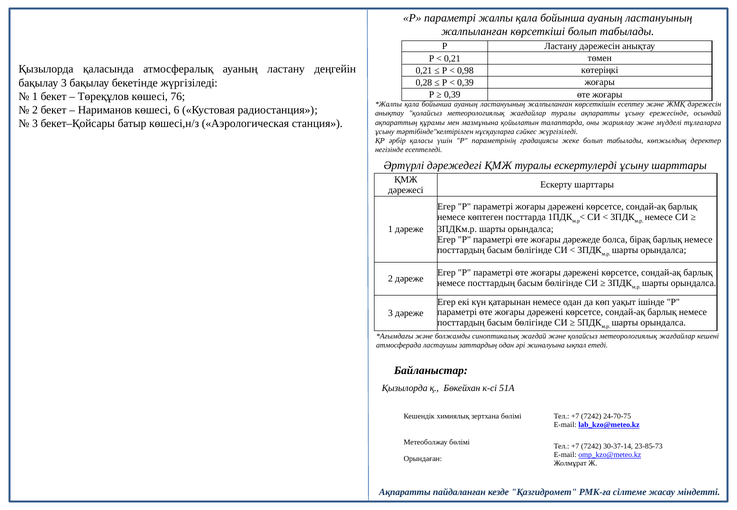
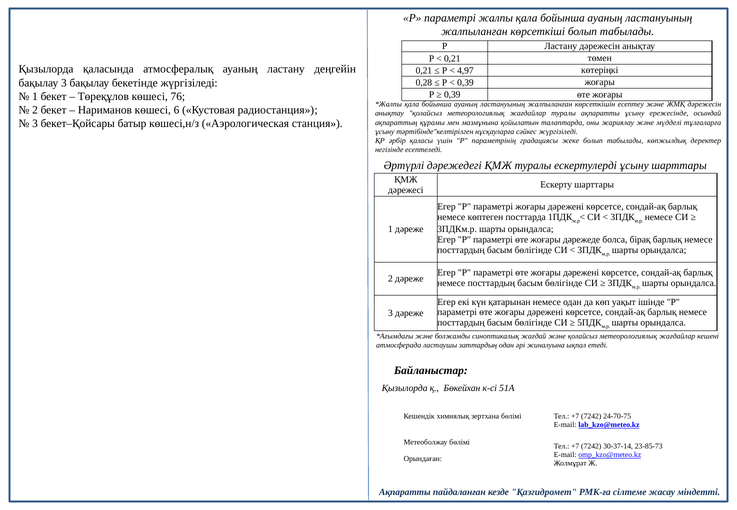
0,98: 0,98 -> 4,97
